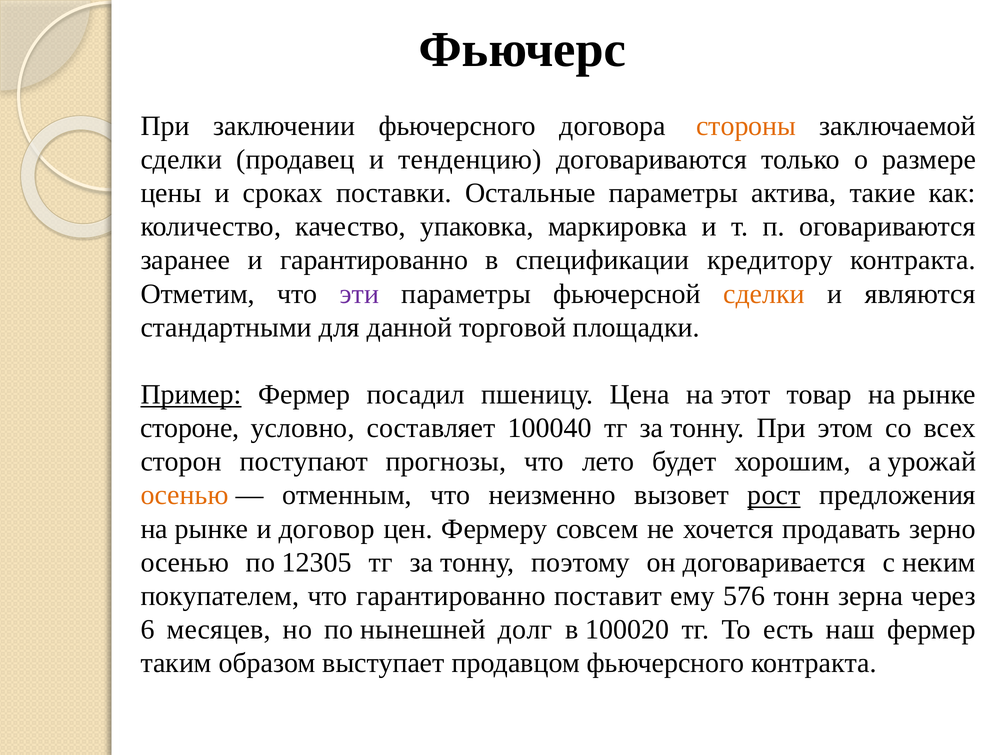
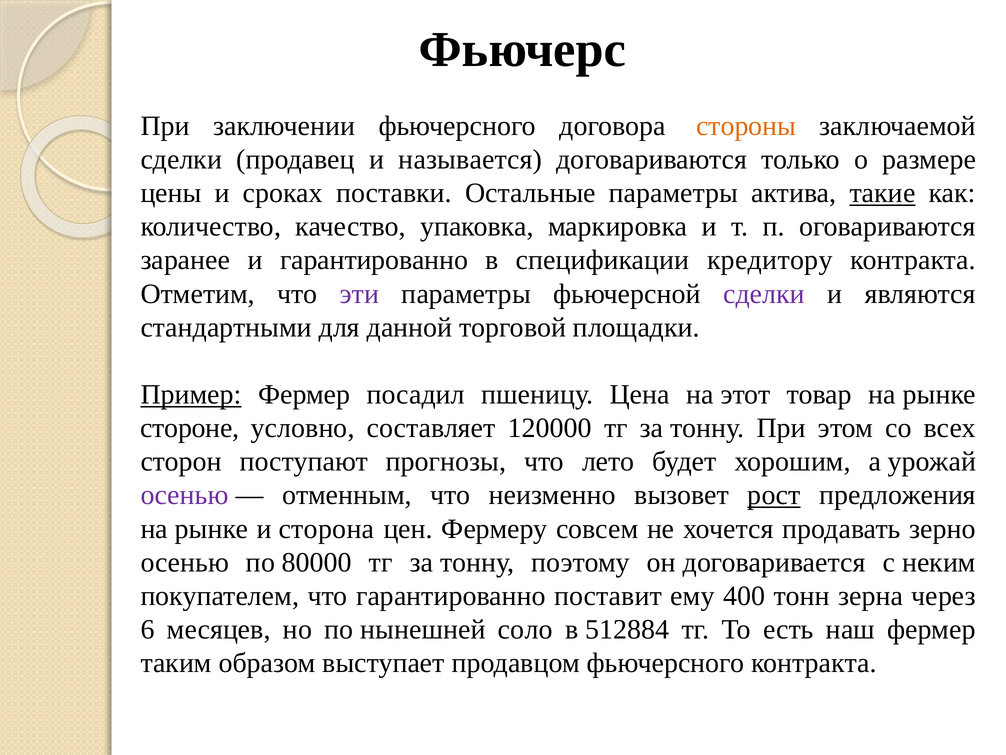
тенденцию: тенденцию -> называется
такие underline: none -> present
сделки at (764, 294) colour: orange -> purple
100040: 100040 -> 120000
осенью at (185, 495) colour: orange -> purple
договор: договор -> сторона
12305: 12305 -> 80000
576: 576 -> 400
долг: долг -> соло
100020: 100020 -> 512884
